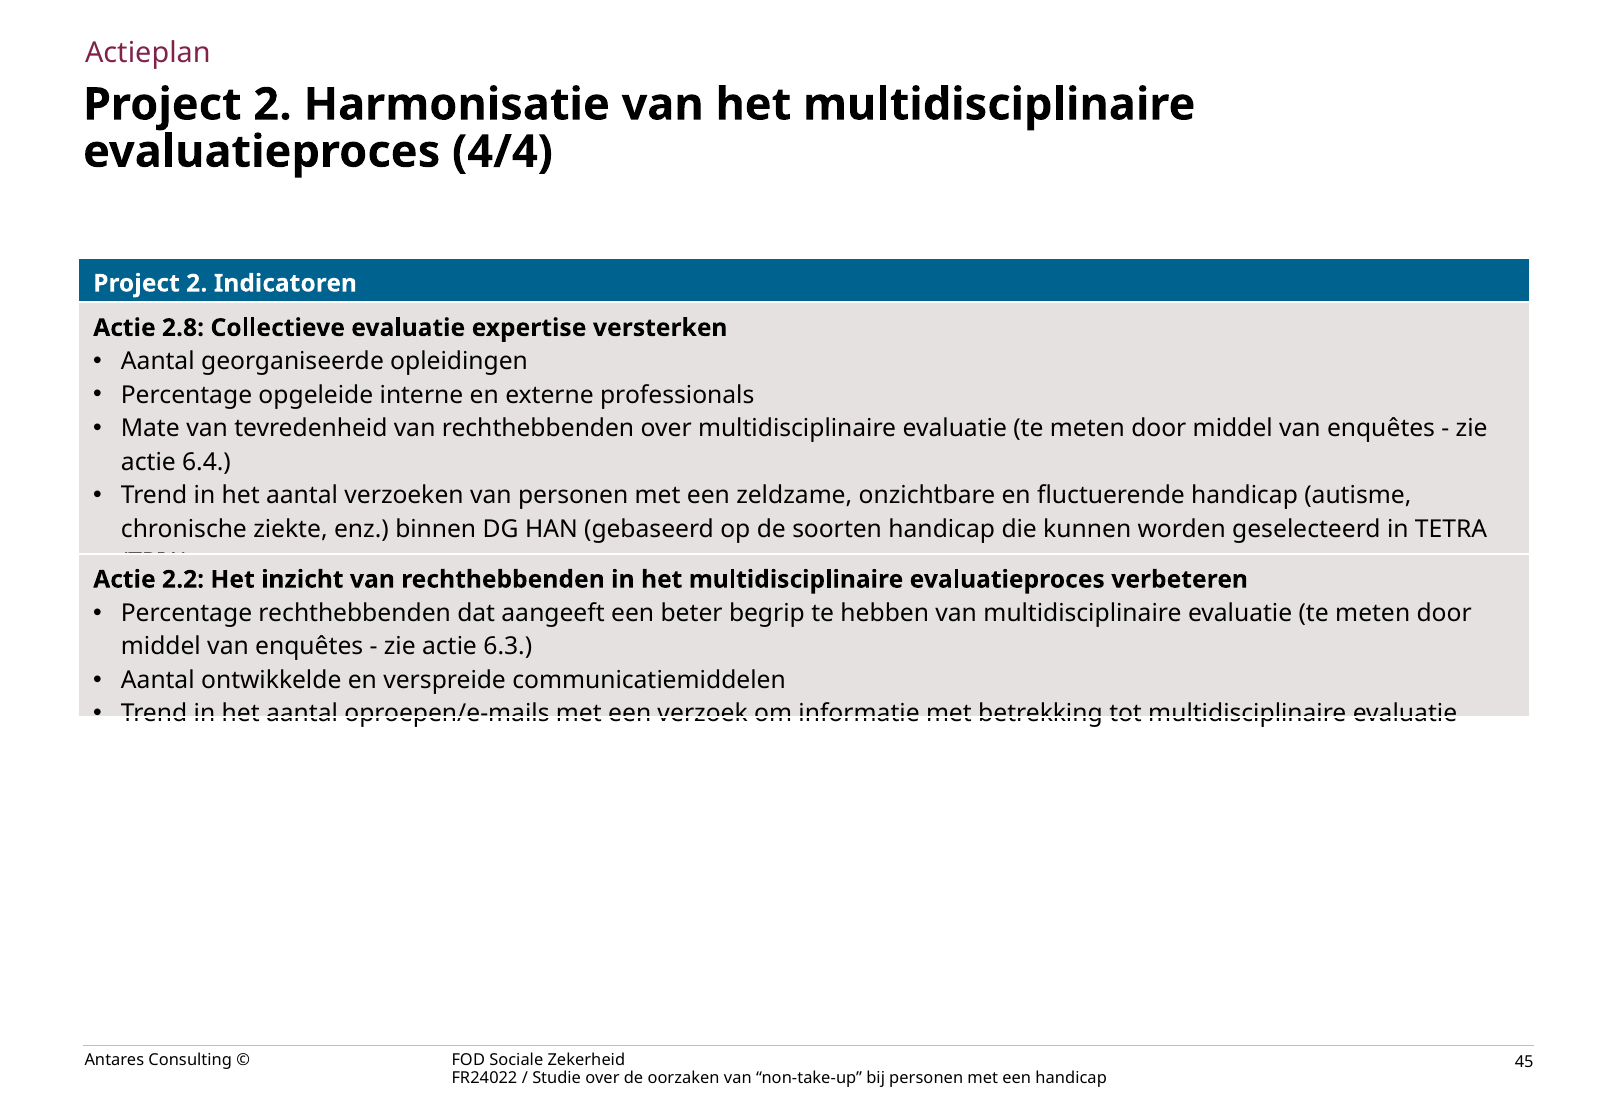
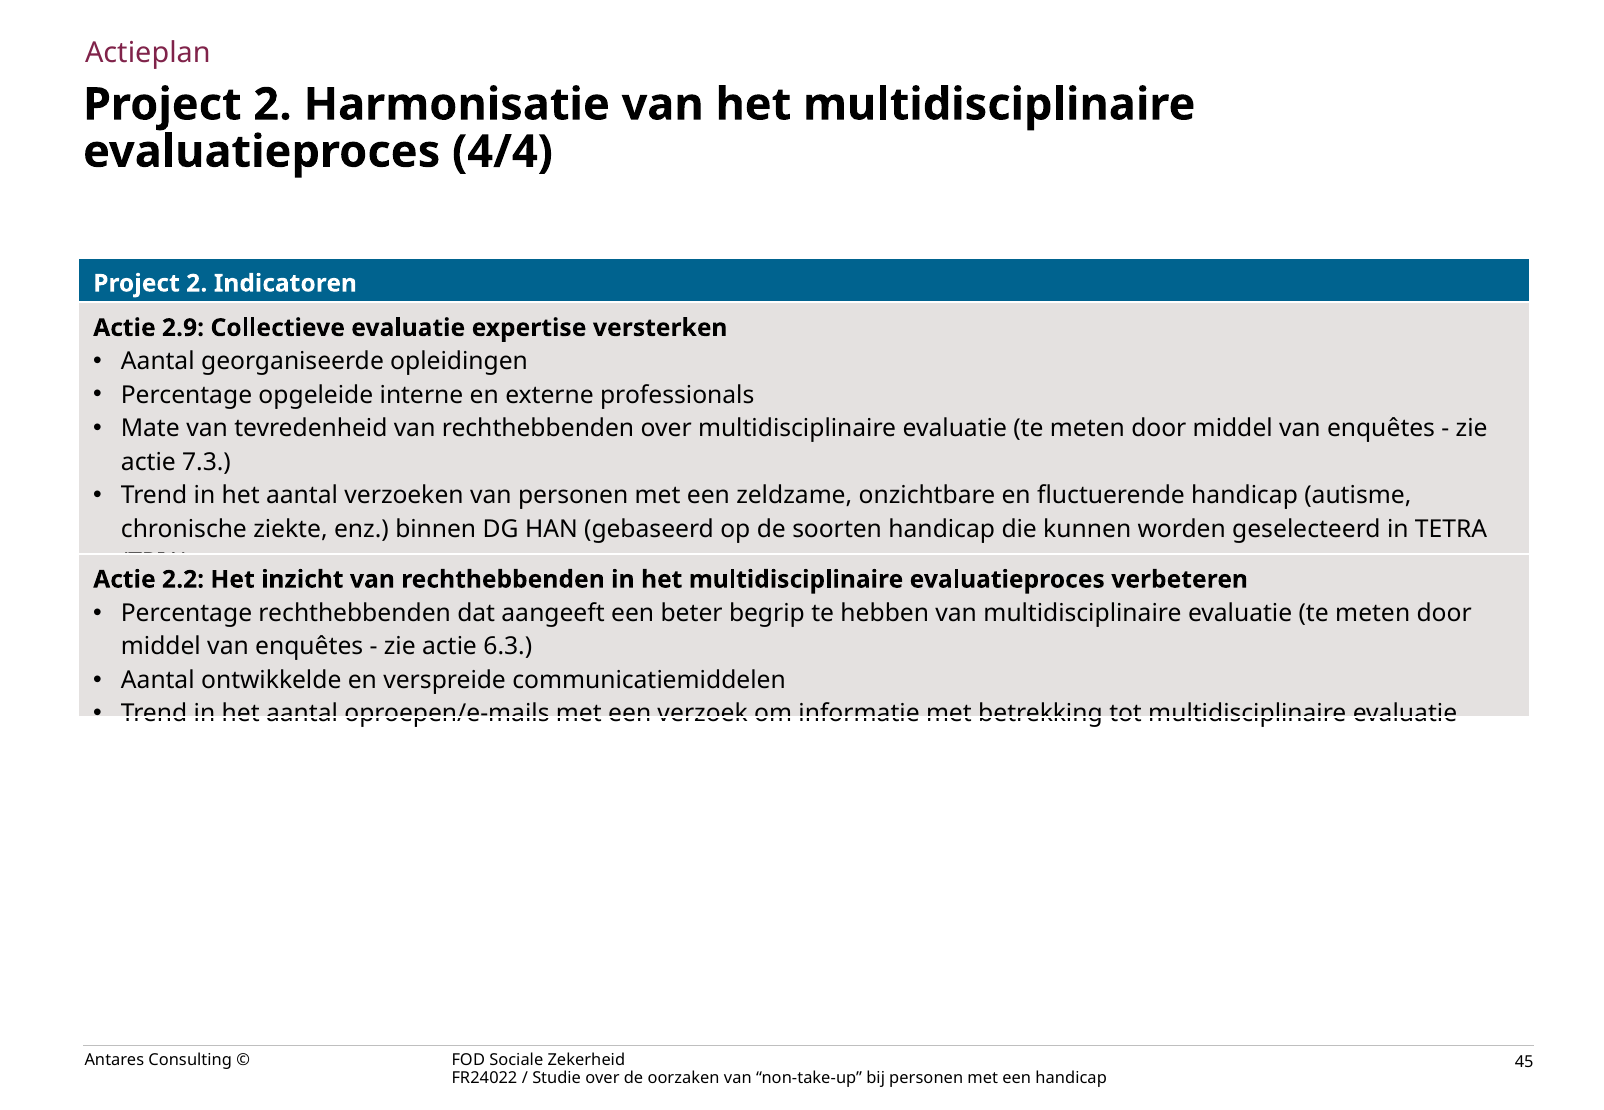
2.8: 2.8 -> 2.9
6.4: 6.4 -> 7.3
